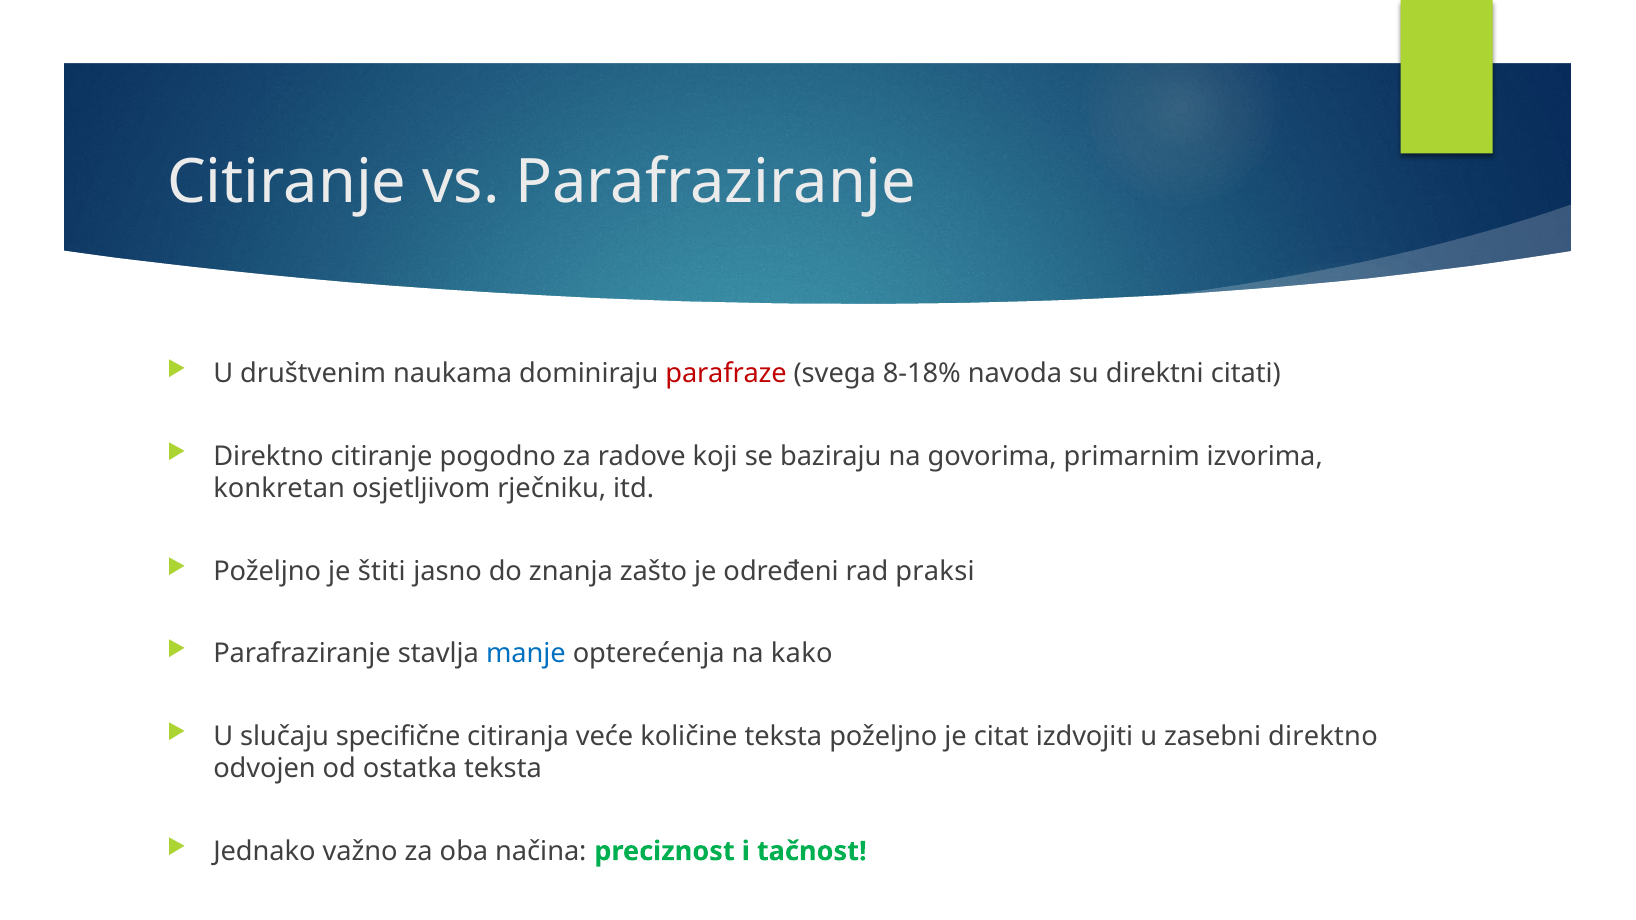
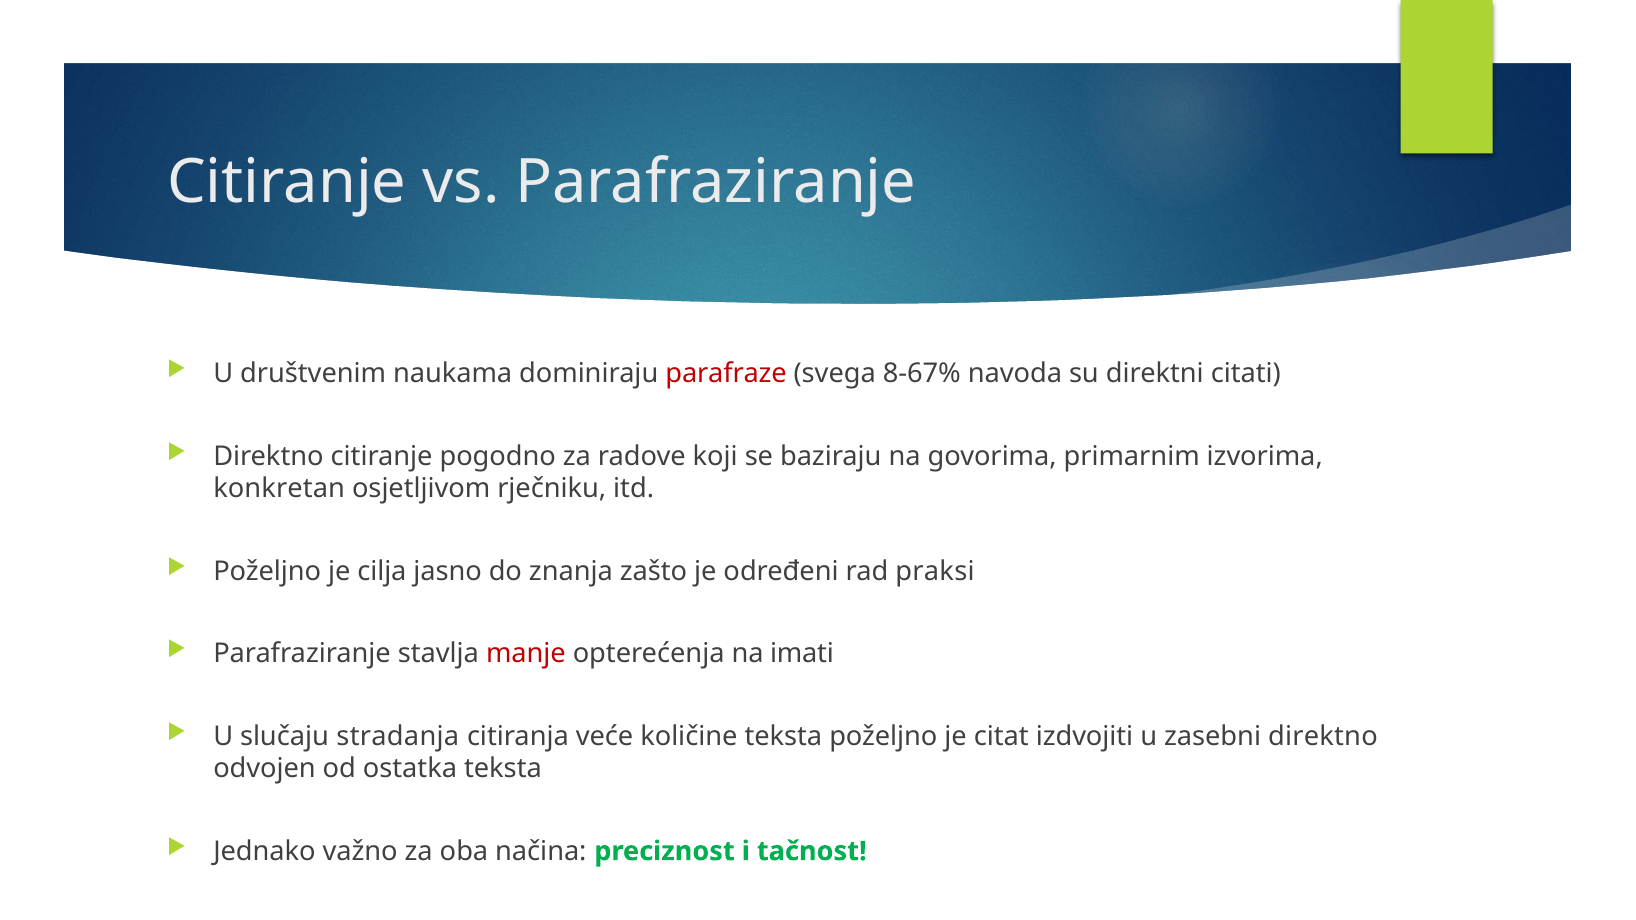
8-18%: 8-18% -> 8-67%
štiti: štiti -> cilja
manje colour: blue -> red
kako: kako -> imati
specifične: specifične -> stradanja
